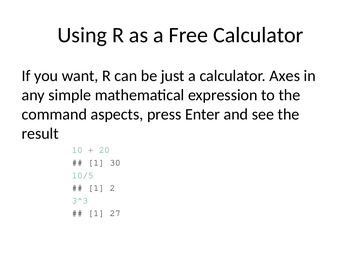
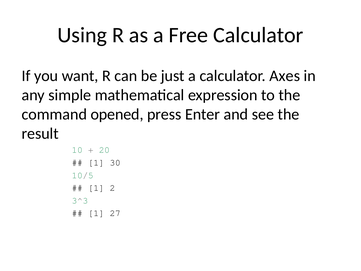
aspects: aspects -> opened
